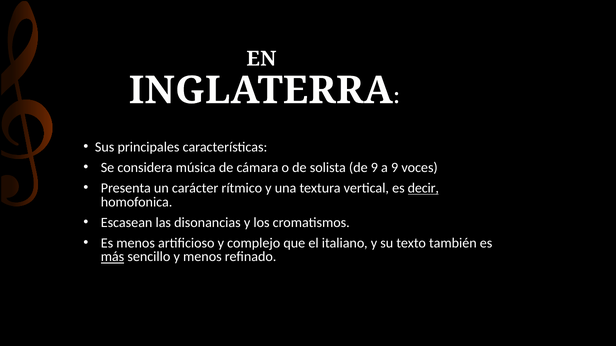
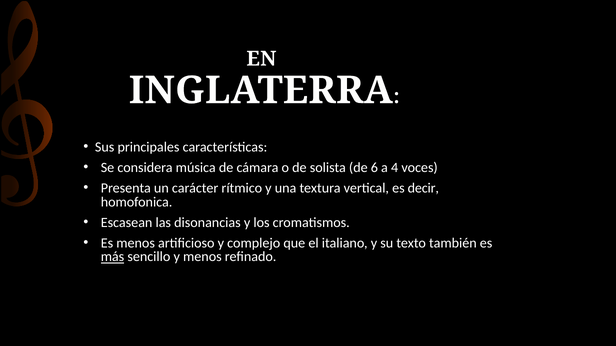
de 9: 9 -> 6
a 9: 9 -> 4
decir underline: present -> none
